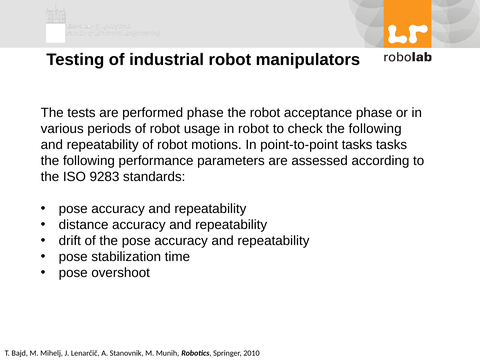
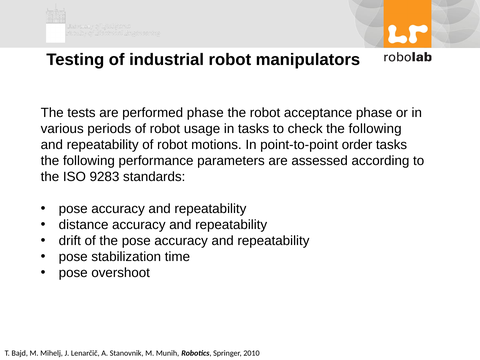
in robot: robot -> tasks
point-to-point tasks: tasks -> order
